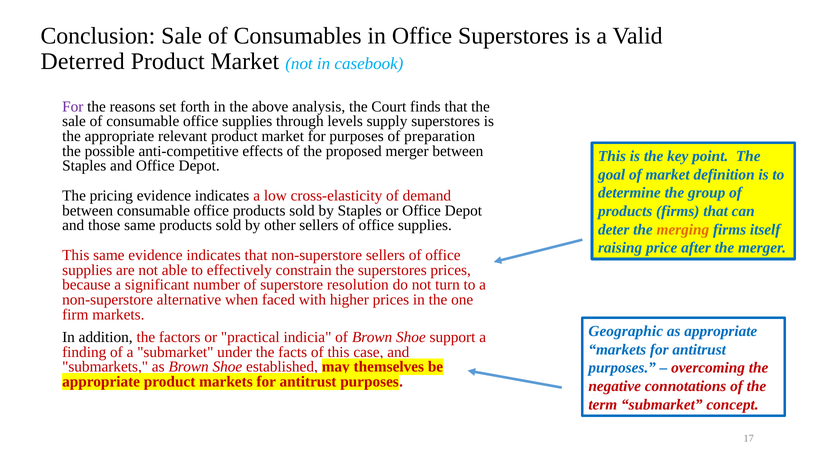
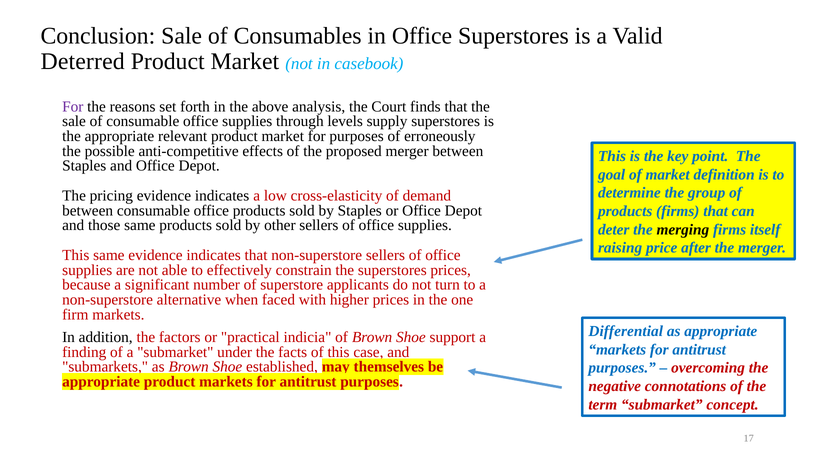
preparation: preparation -> erroneously
merging colour: orange -> black
resolution: resolution -> applicants
Geographic: Geographic -> Differential
